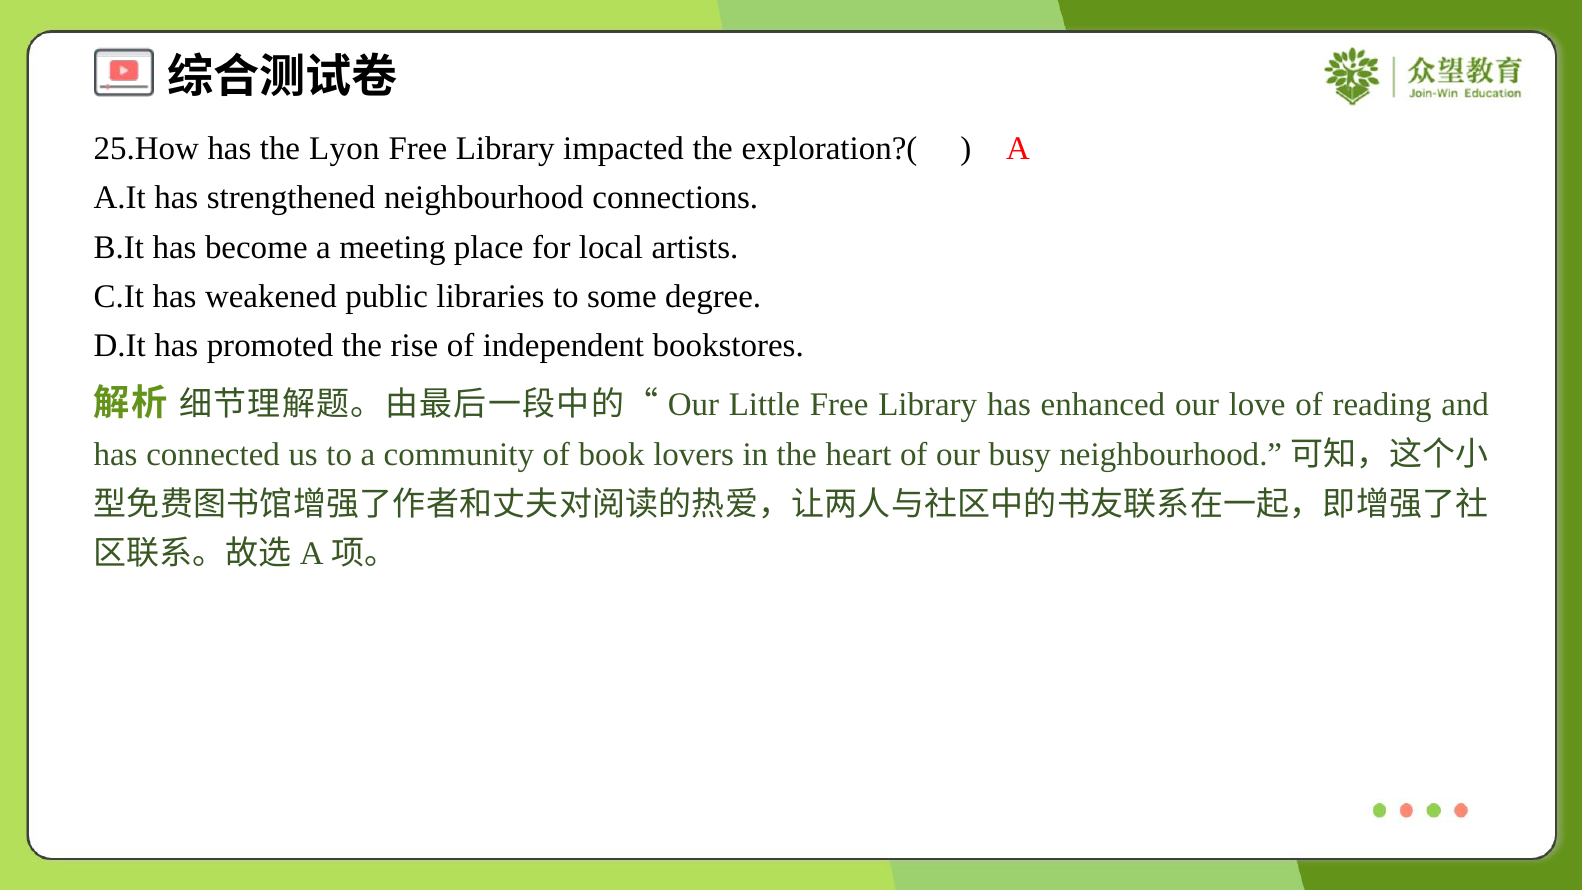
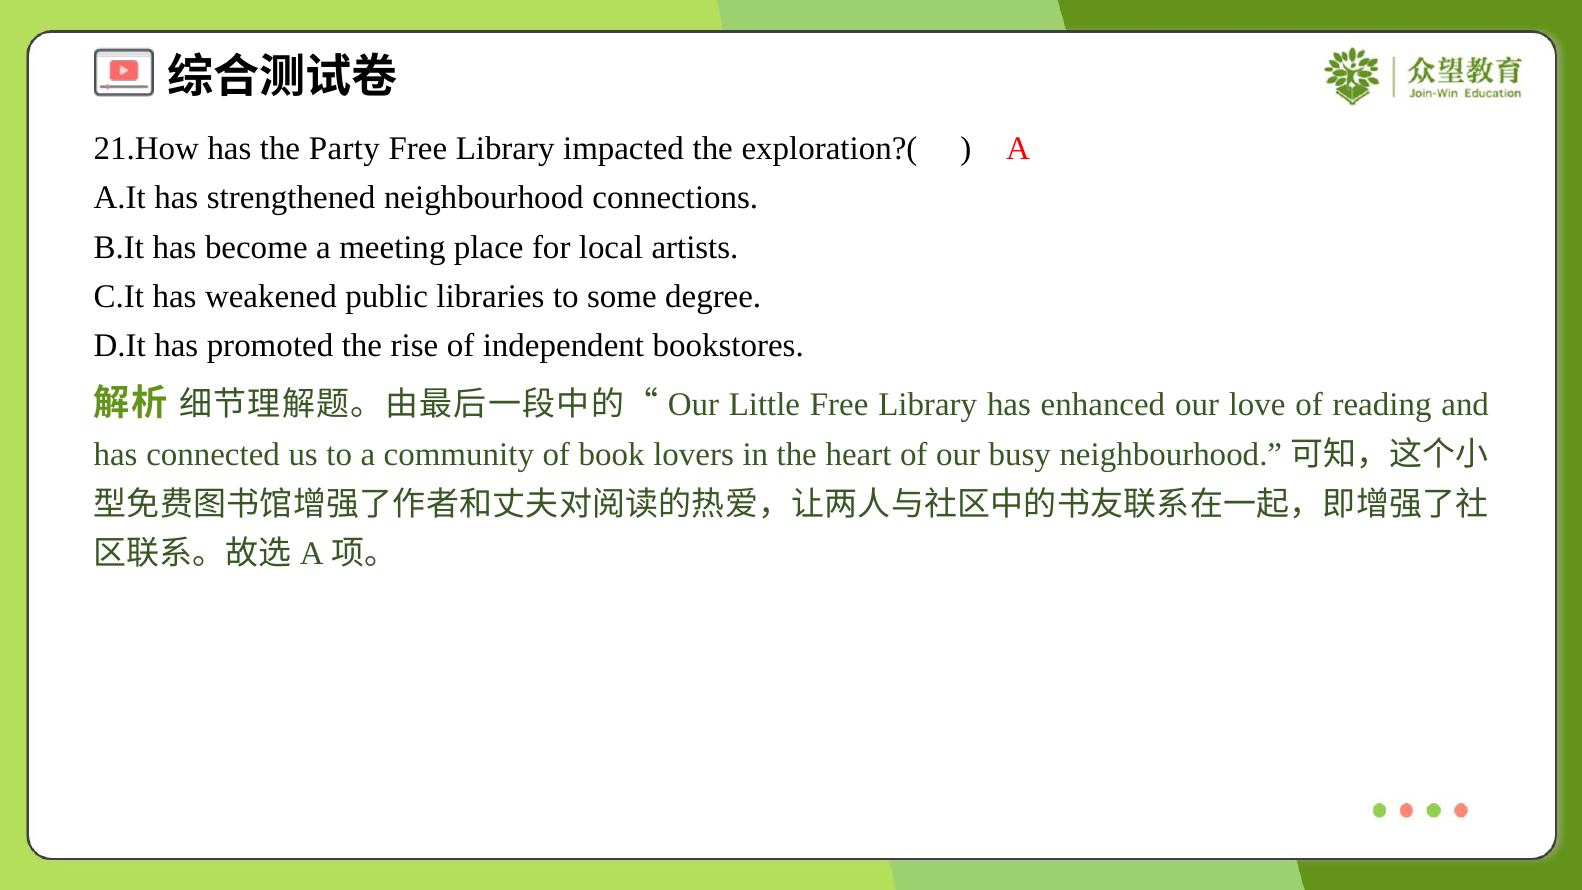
25.How: 25.How -> 21.How
Lyon: Lyon -> Party
